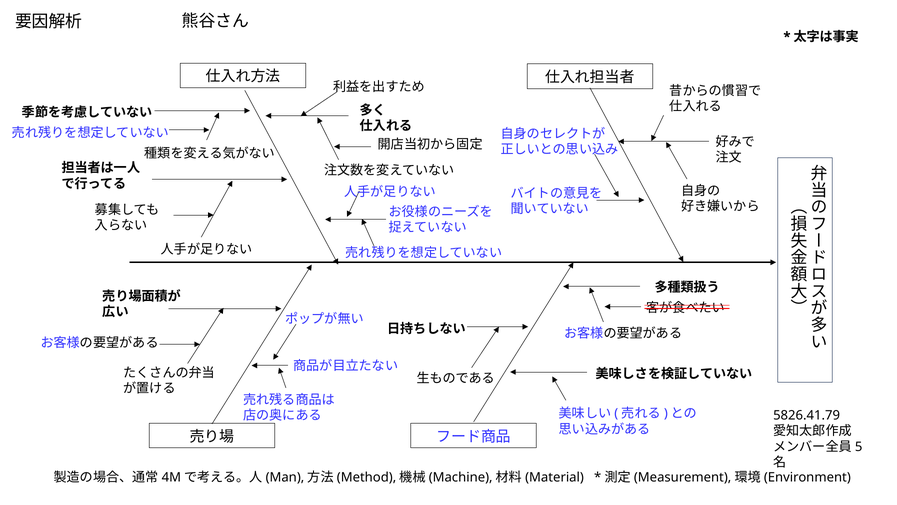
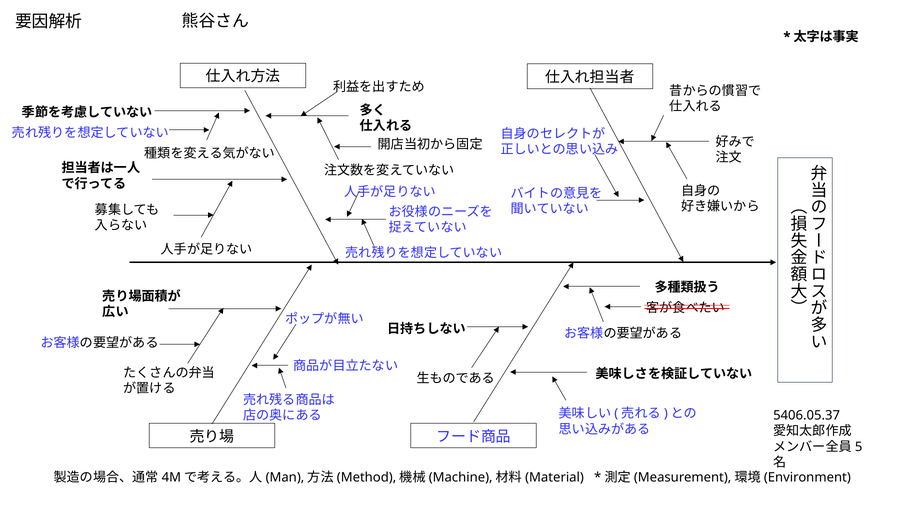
5826.41.79: 5826.41.79 -> 5406.05.37
